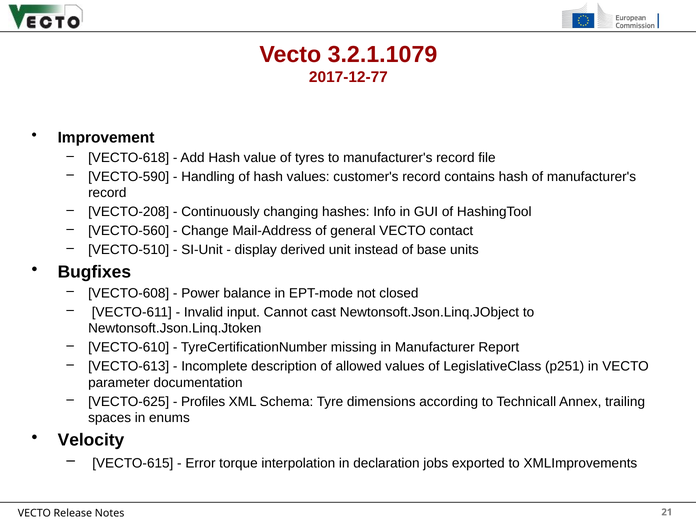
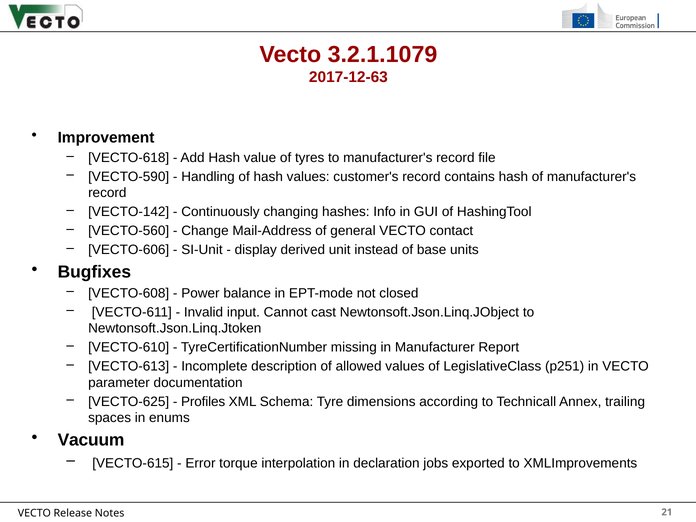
2017-12-77: 2017-12-77 -> 2017-12-63
VECTO-208: VECTO-208 -> VECTO-142
VECTO-510: VECTO-510 -> VECTO-606
Velocity: Velocity -> Vacuum
